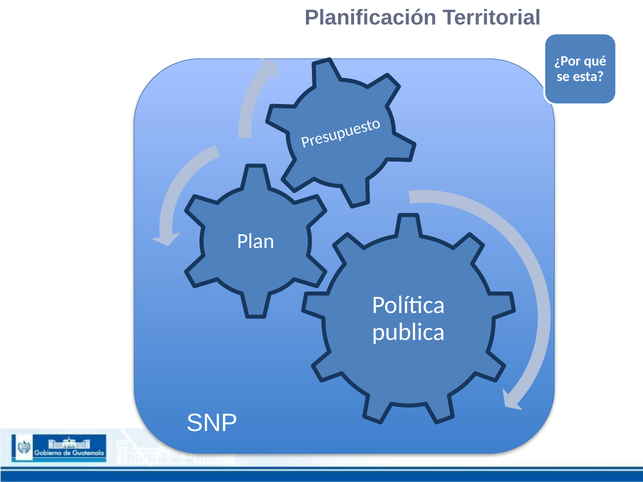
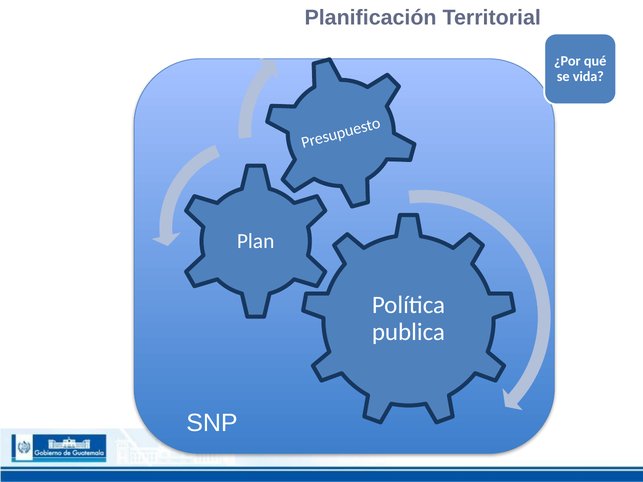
esta: esta -> vida
